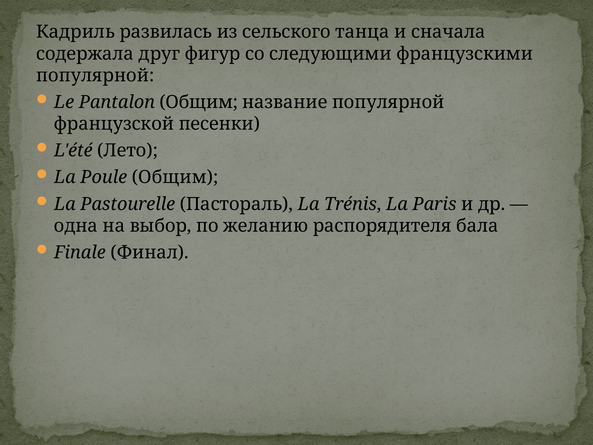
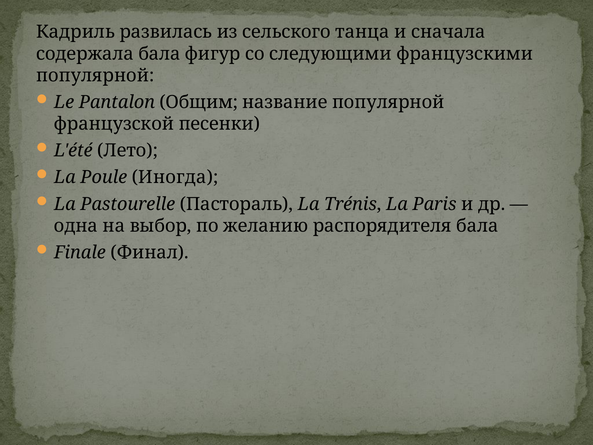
содержала друг: друг -> бала
Poule Общим: Общим -> Иногда
